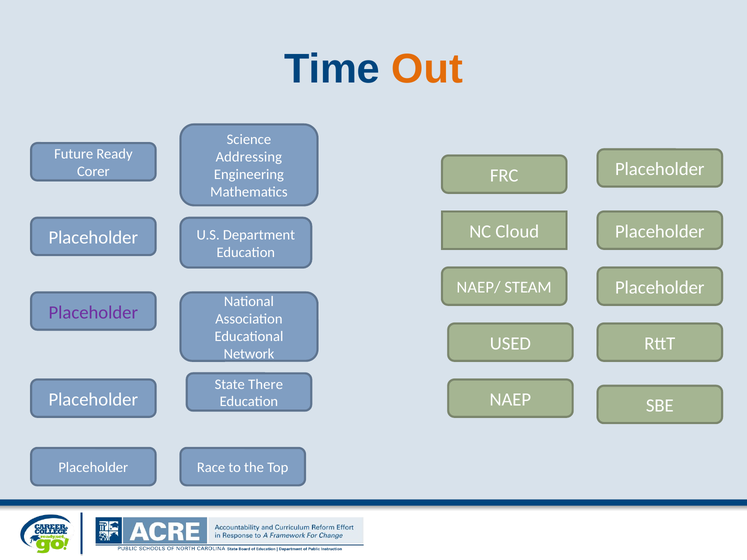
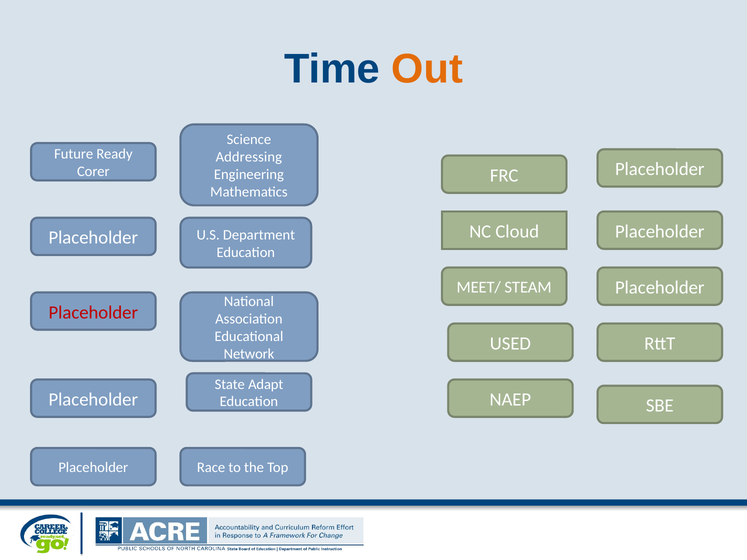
NAEP/: NAEP/ -> MEET/
Placeholder at (93, 312) colour: purple -> red
There: There -> Adapt
